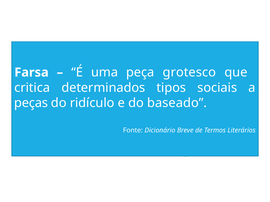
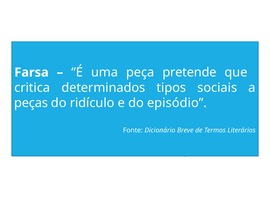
grotesco: grotesco -> pretende
baseado: baseado -> episódio
